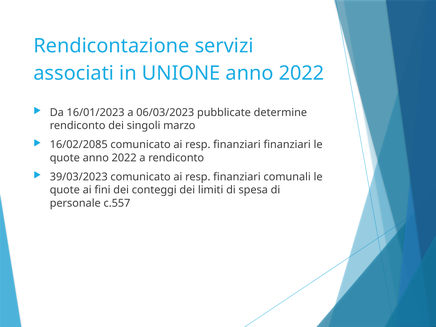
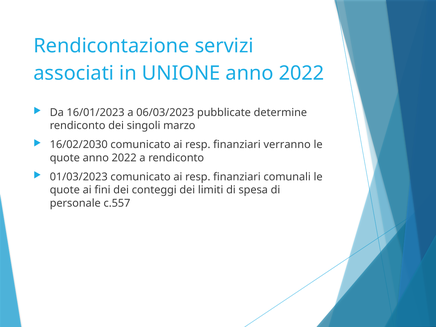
16/02/2085: 16/02/2085 -> 16/02/2030
finanziari finanziari: finanziari -> verranno
39/03/2023: 39/03/2023 -> 01/03/2023
